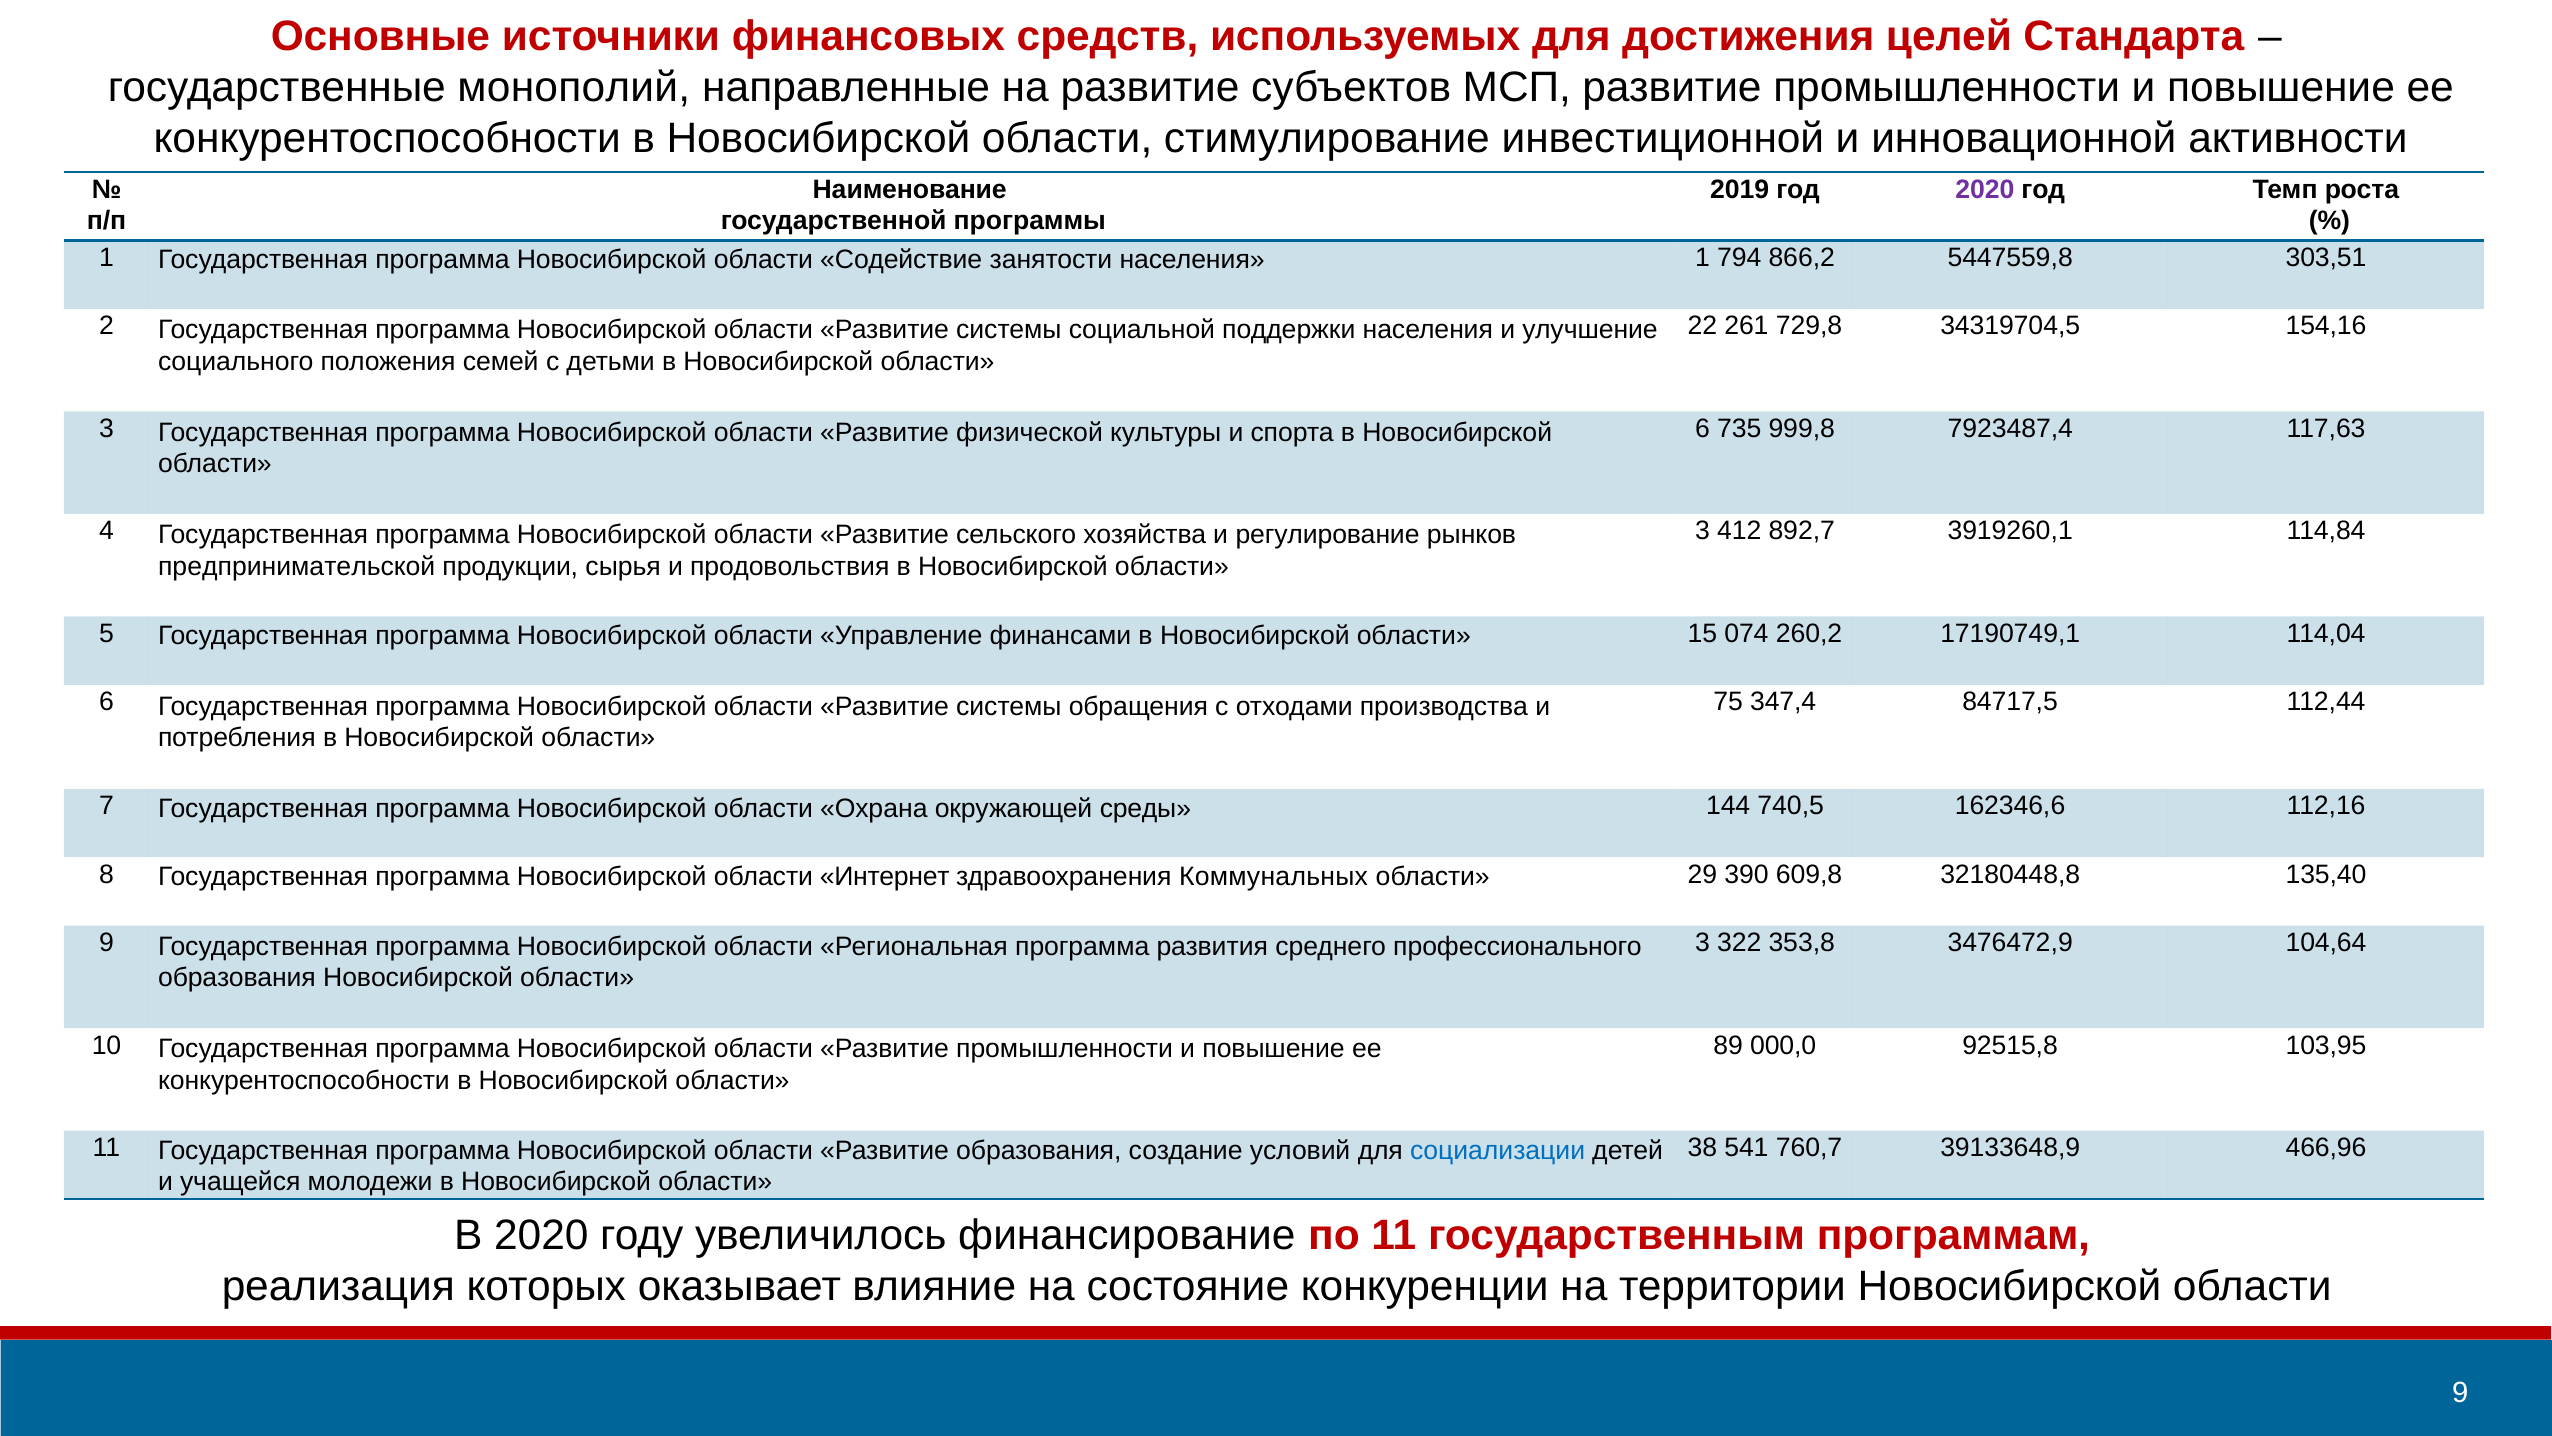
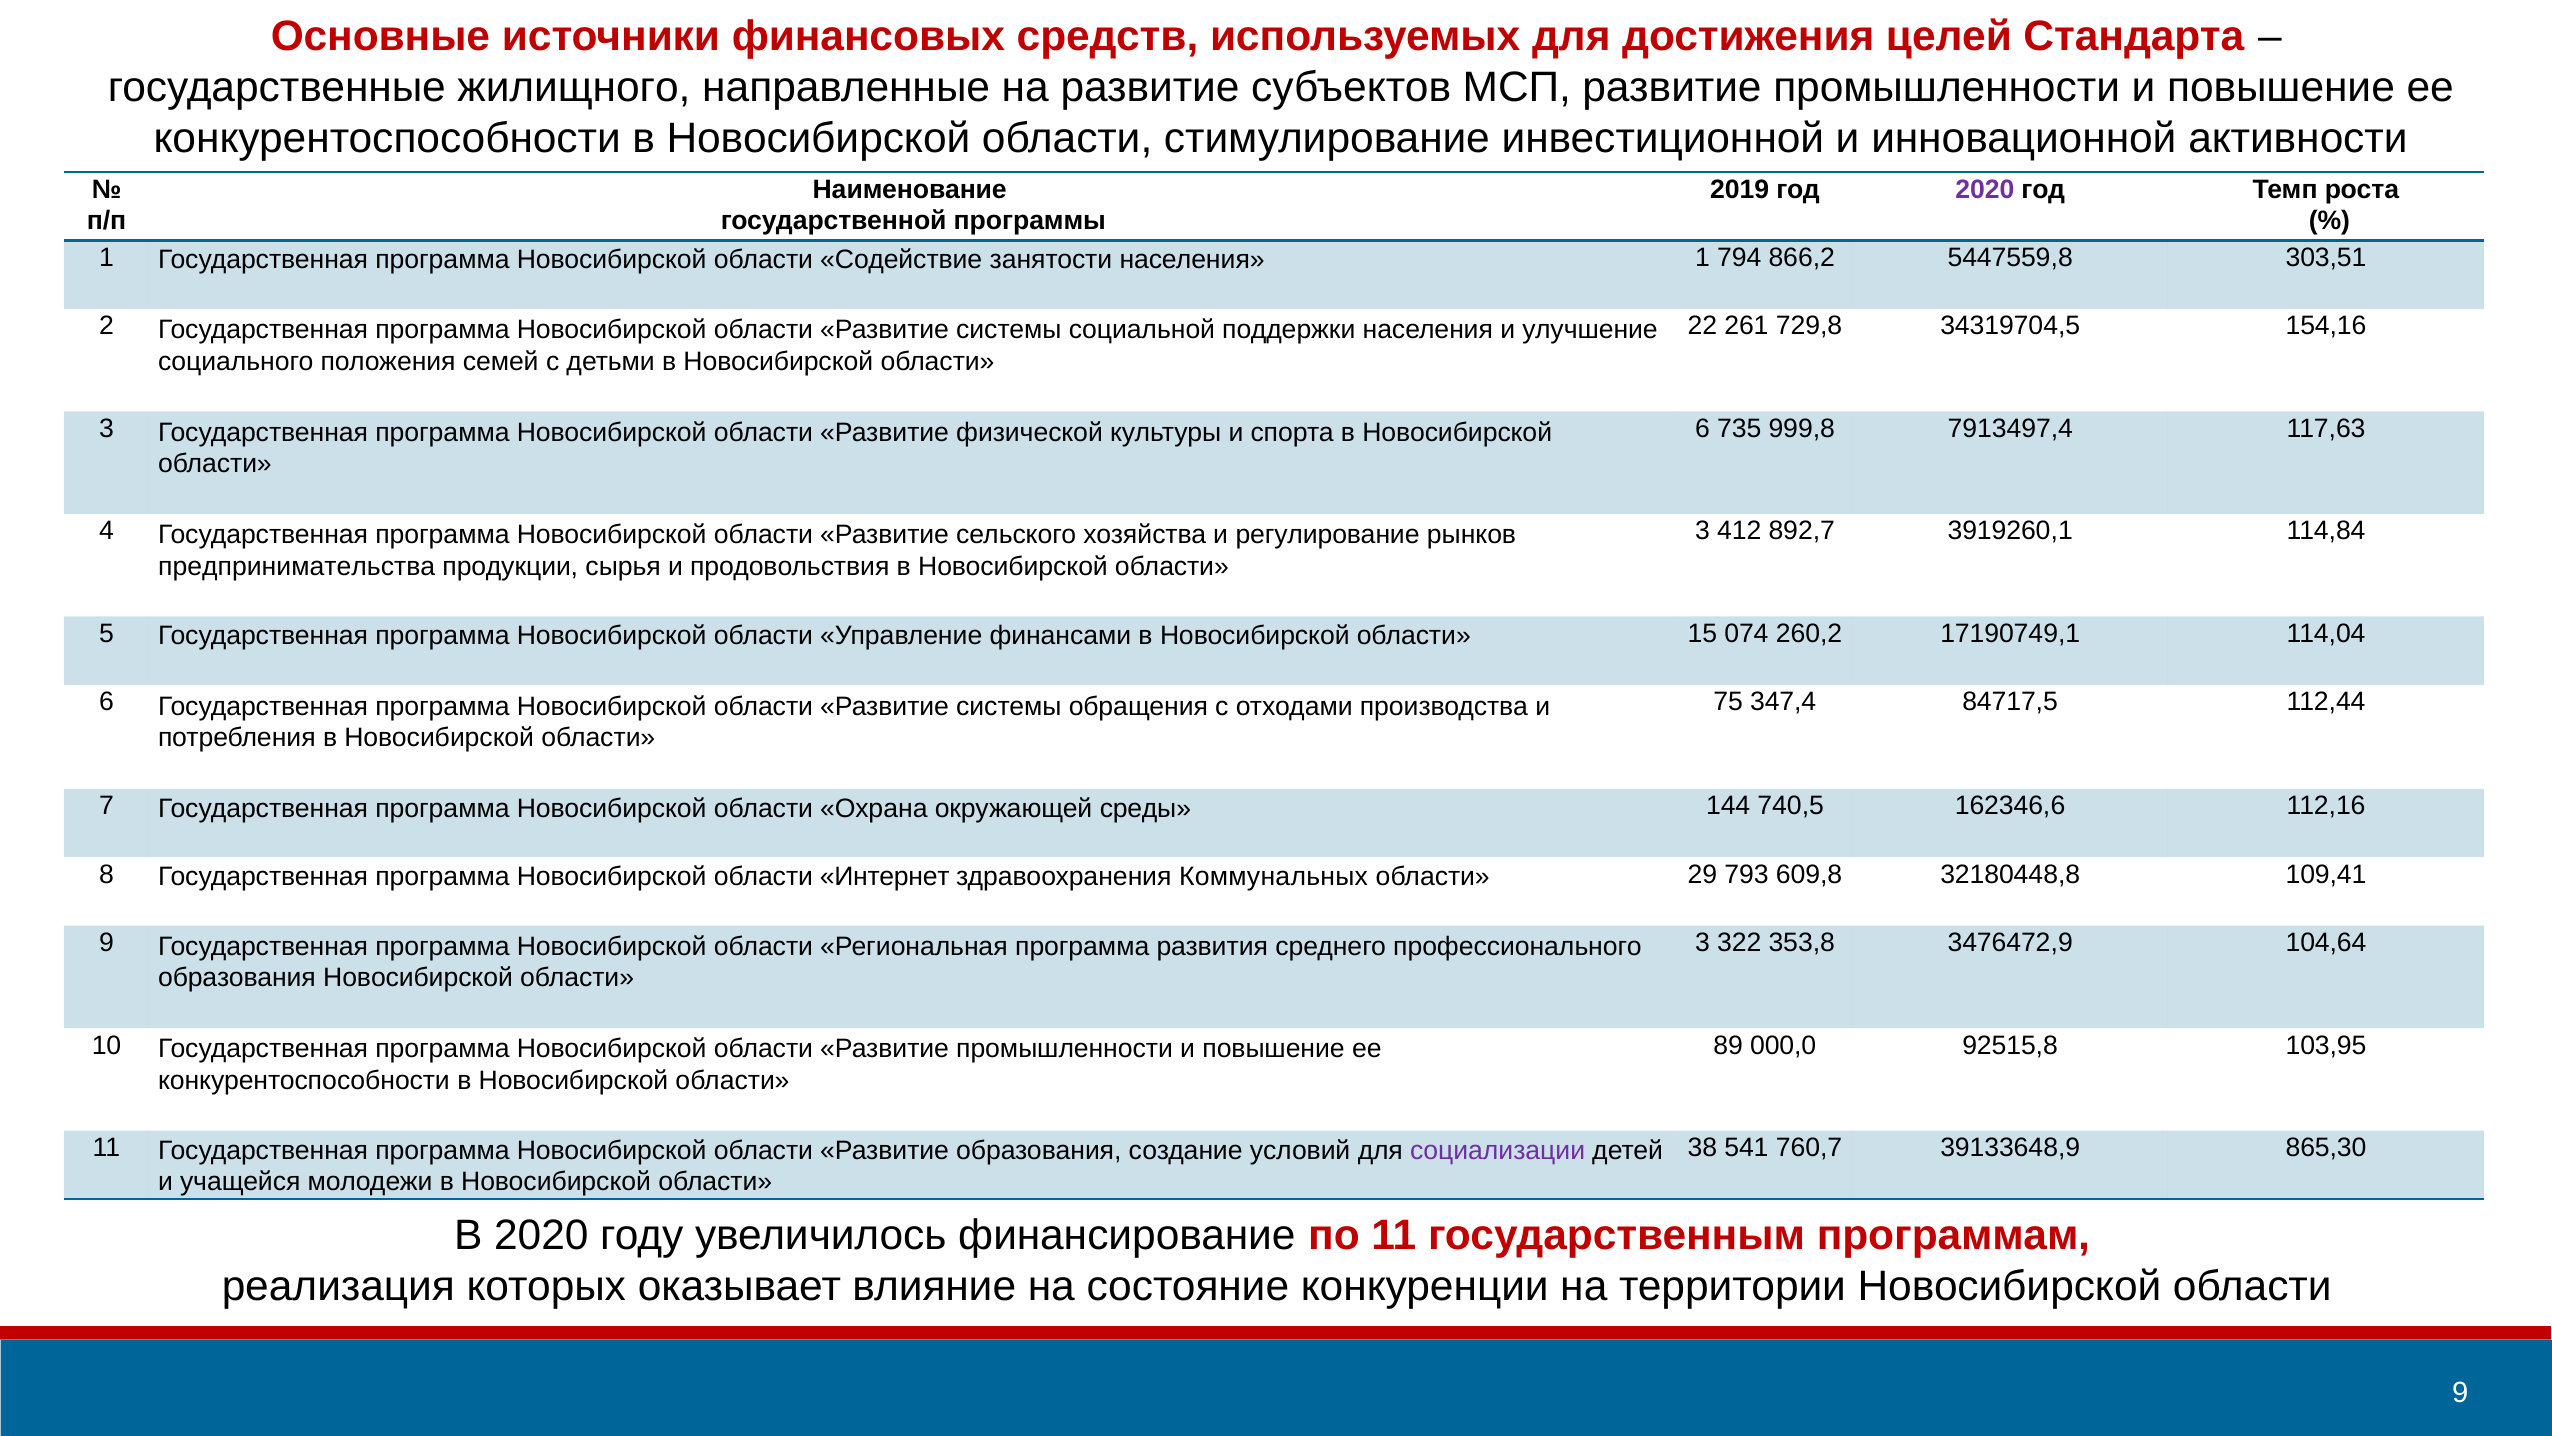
монополий: монополий -> жилищного
7923487,4: 7923487,4 -> 7913497,4
предпринимательской: предпринимательской -> предпринимательства
390: 390 -> 793
135,40: 135,40 -> 109,41
социализации colour: blue -> purple
466,96: 466,96 -> 865,30
